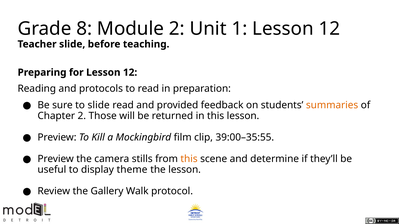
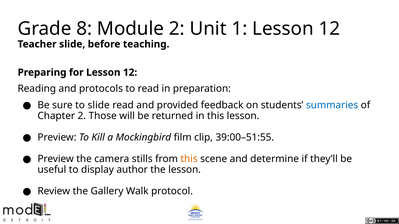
summaries colour: orange -> blue
39:00–35:55: 39:00–35:55 -> 39:00–51:55
theme: theme -> author
